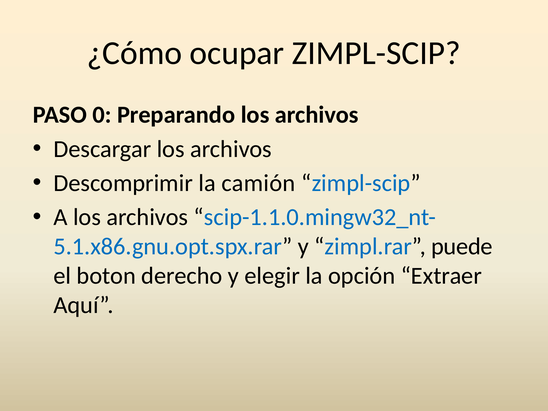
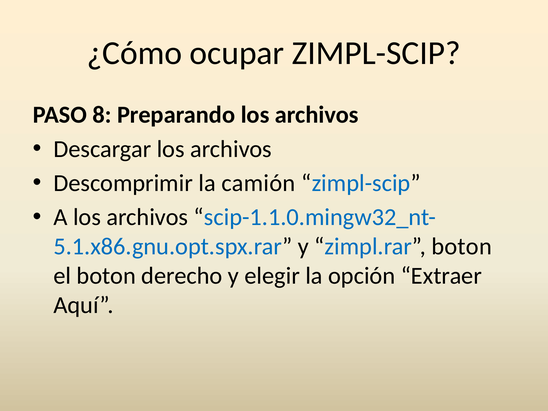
0: 0 -> 8
zimpl.rar puede: puede -> boton
